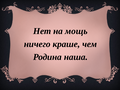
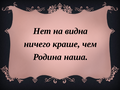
мощь: мощь -> видна
